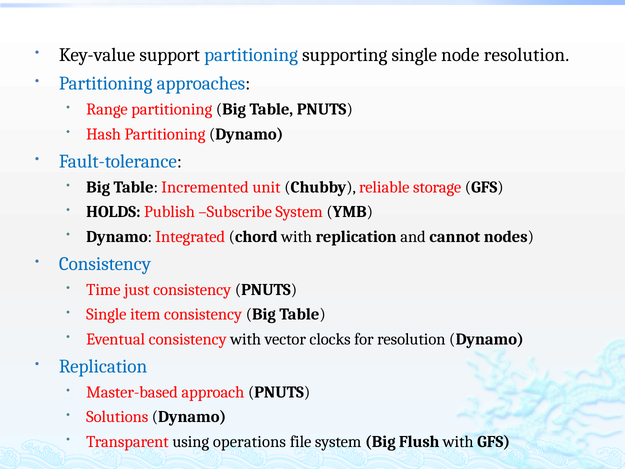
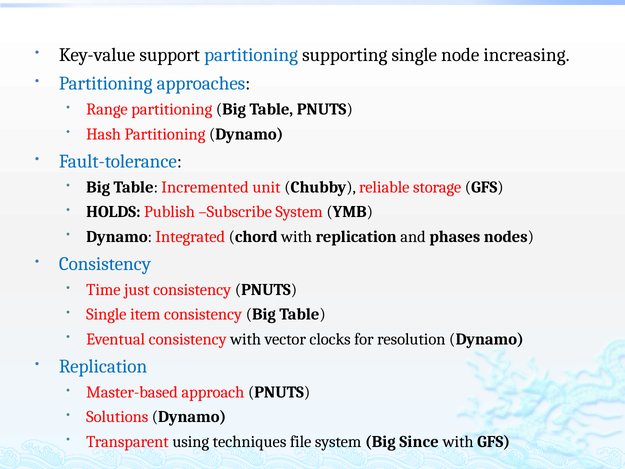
node resolution: resolution -> increasing
cannot: cannot -> phases
operations: operations -> techniques
Flush: Flush -> Since
